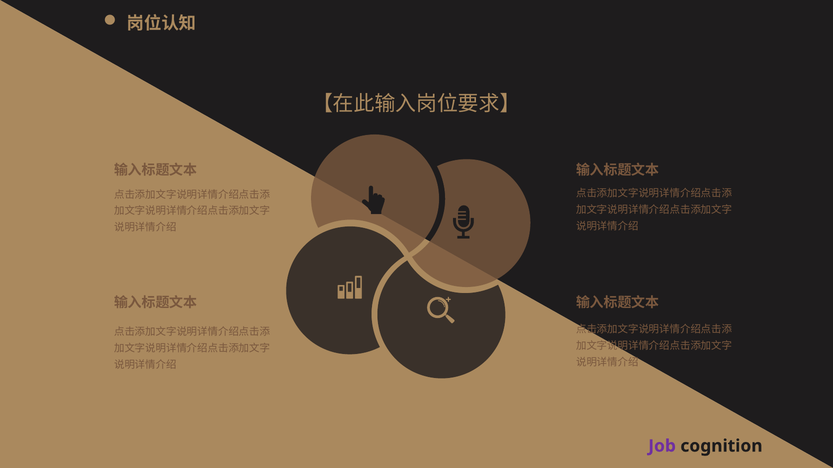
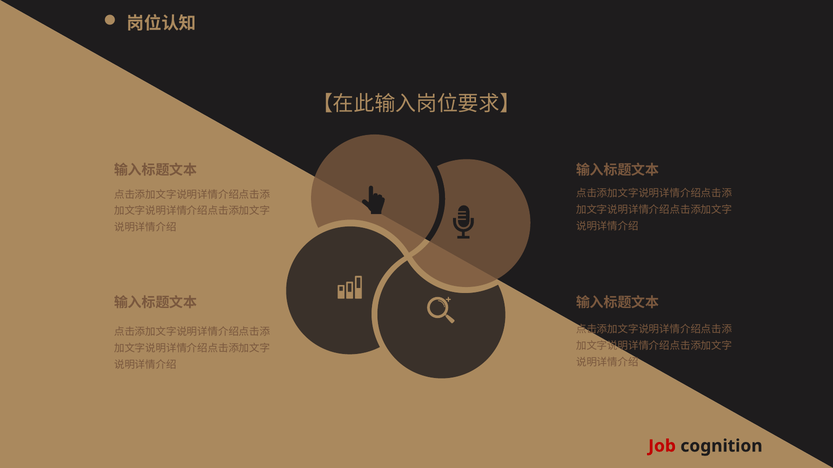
Job colour: purple -> red
